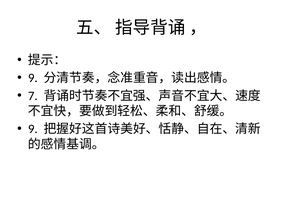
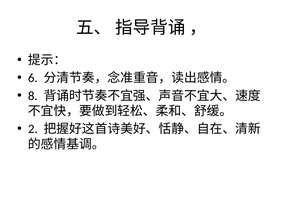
9 at (33, 78): 9 -> 6
7: 7 -> 8
9 at (33, 129): 9 -> 2
